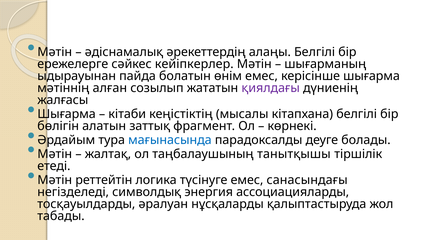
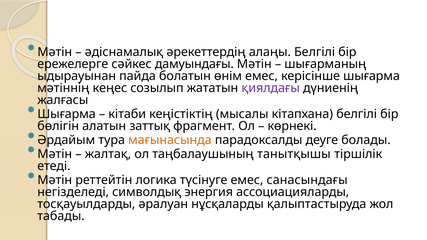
кейіпкерлер: кейіпкерлер -> дамуындағы
алған: алған -> кеңес
мағынасында colour: blue -> orange
